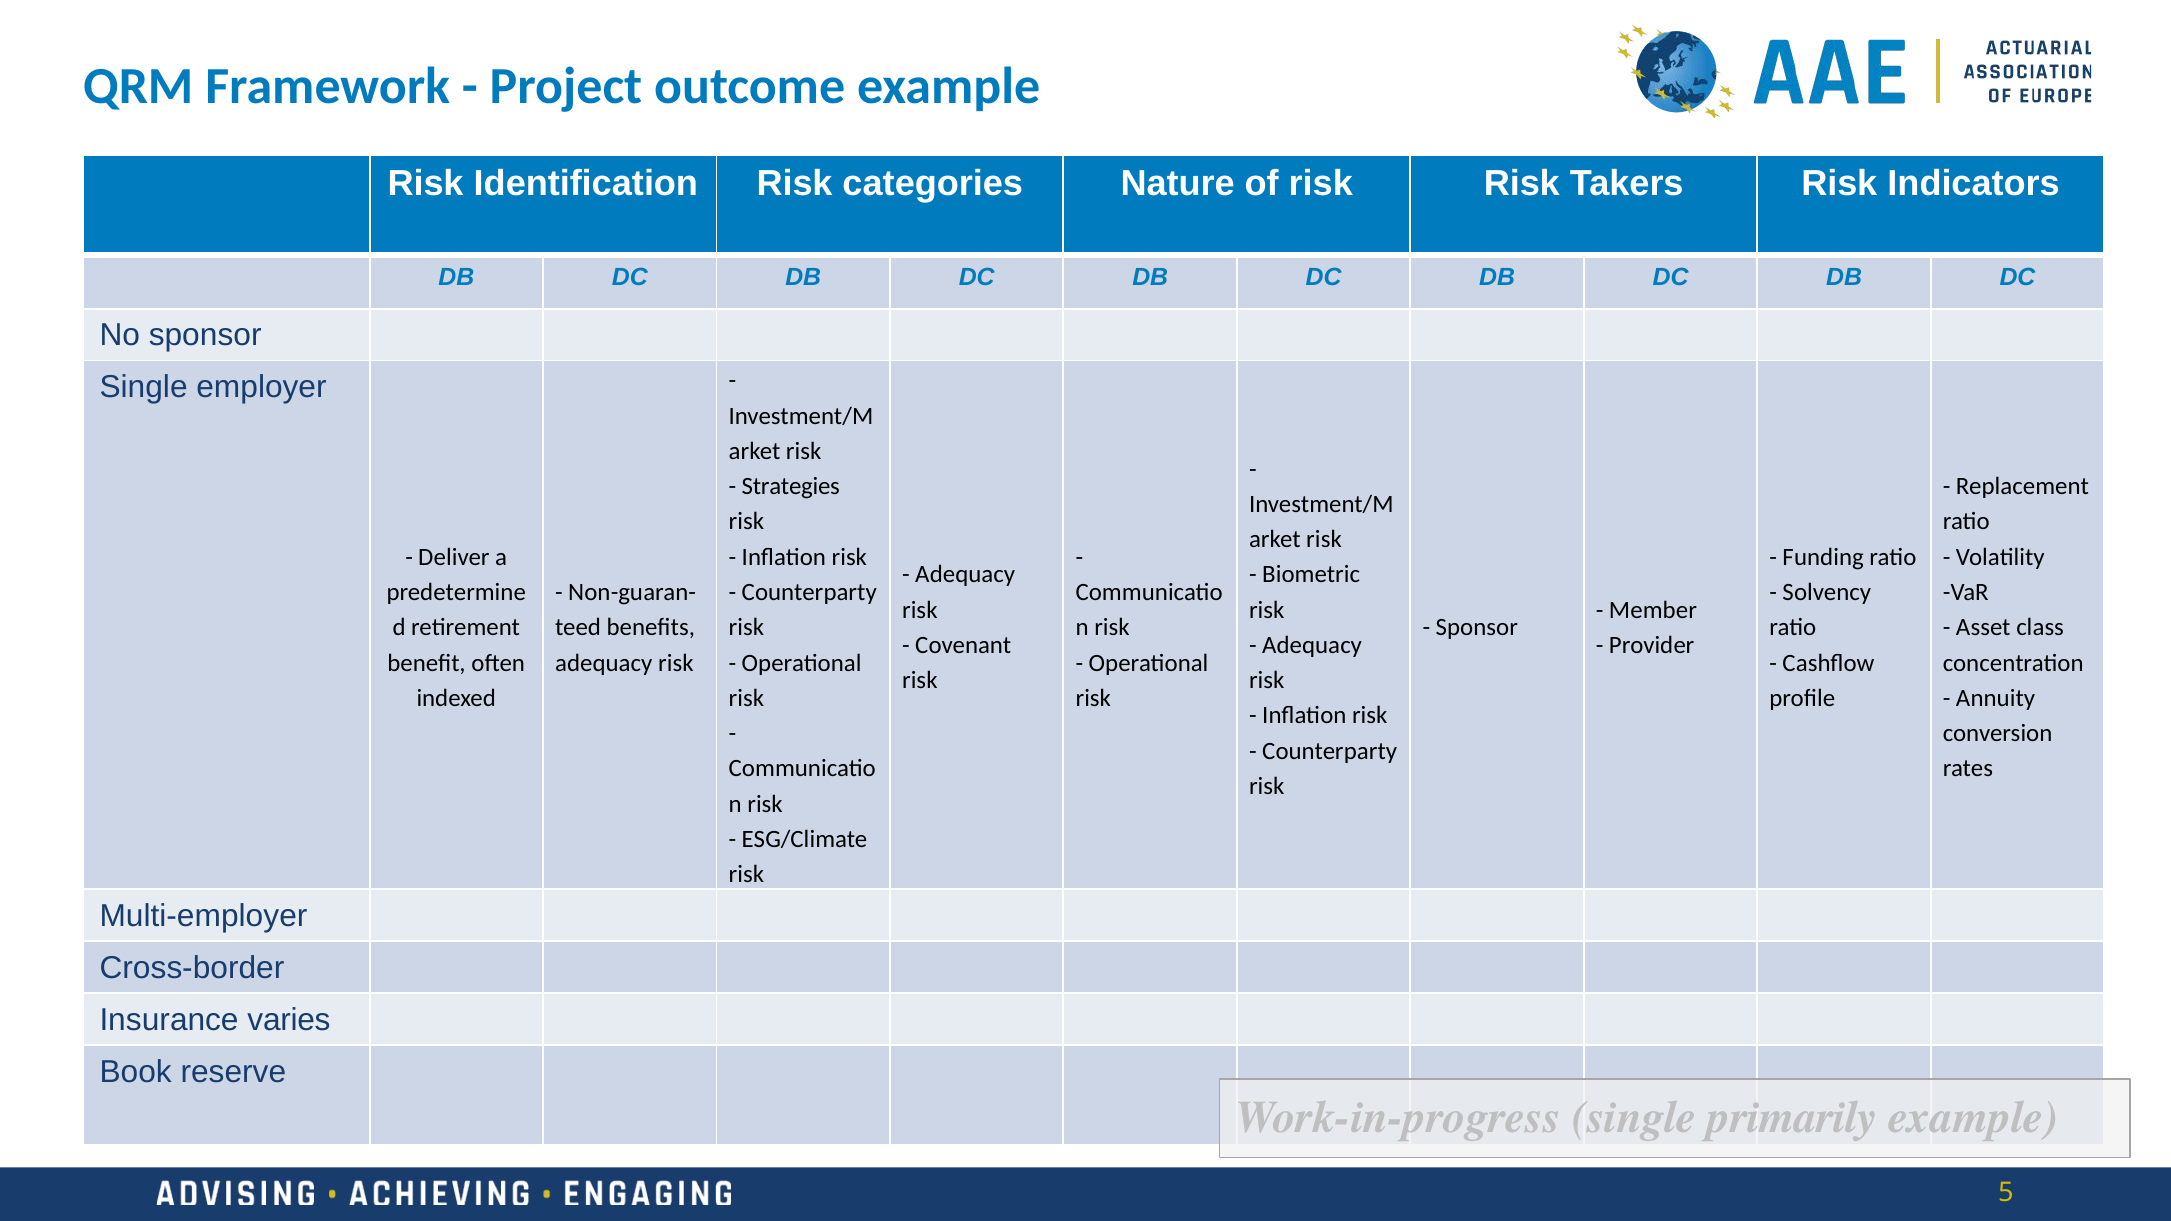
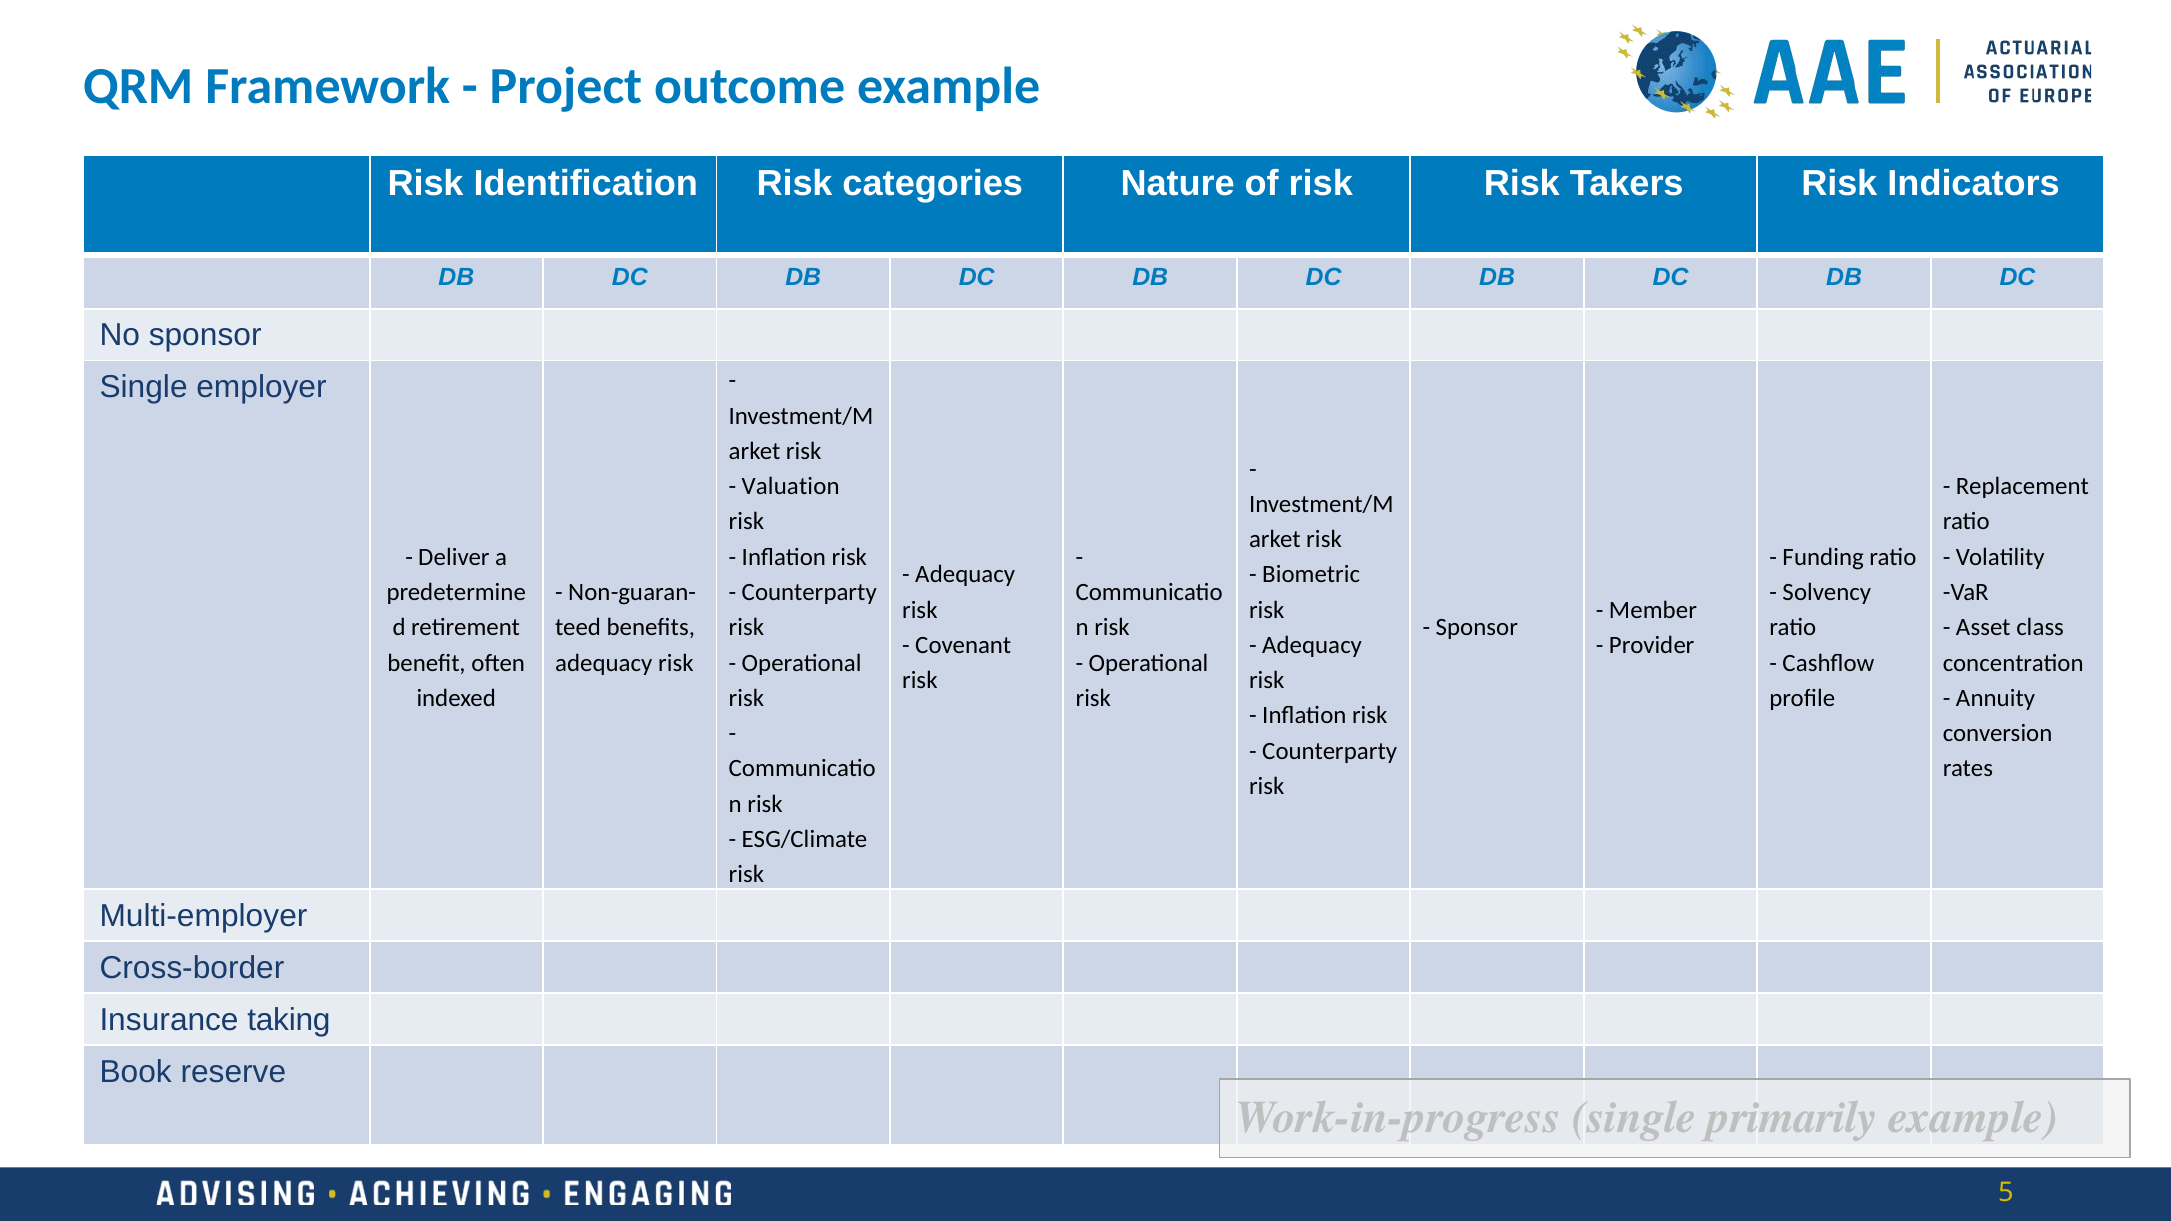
Strategies: Strategies -> Valuation
varies: varies -> taking
